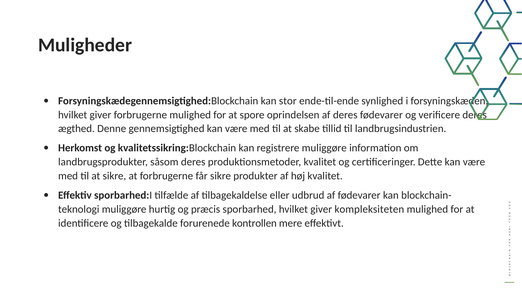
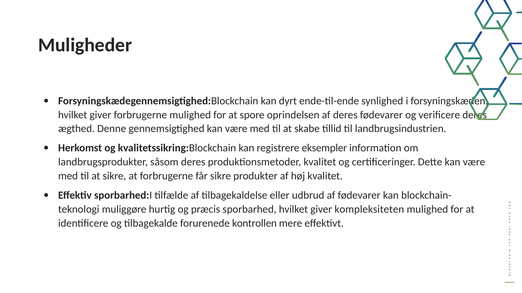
stor: stor -> dyrt
registrere muliggøre: muliggøre -> eksempler
